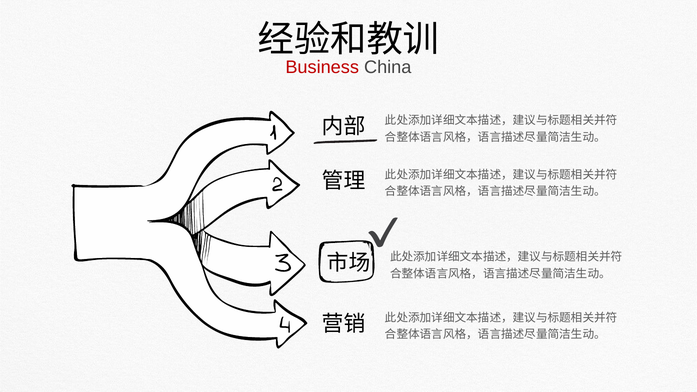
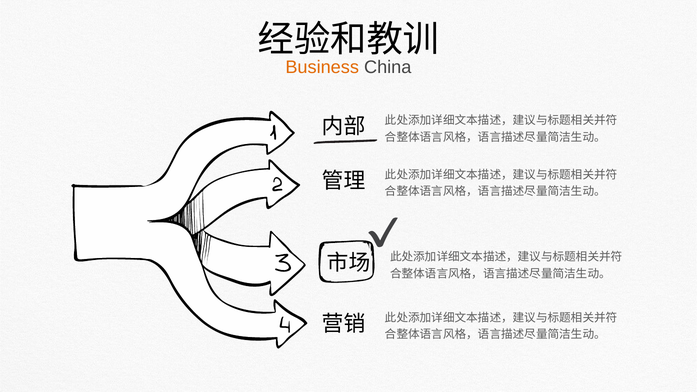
Business colour: red -> orange
